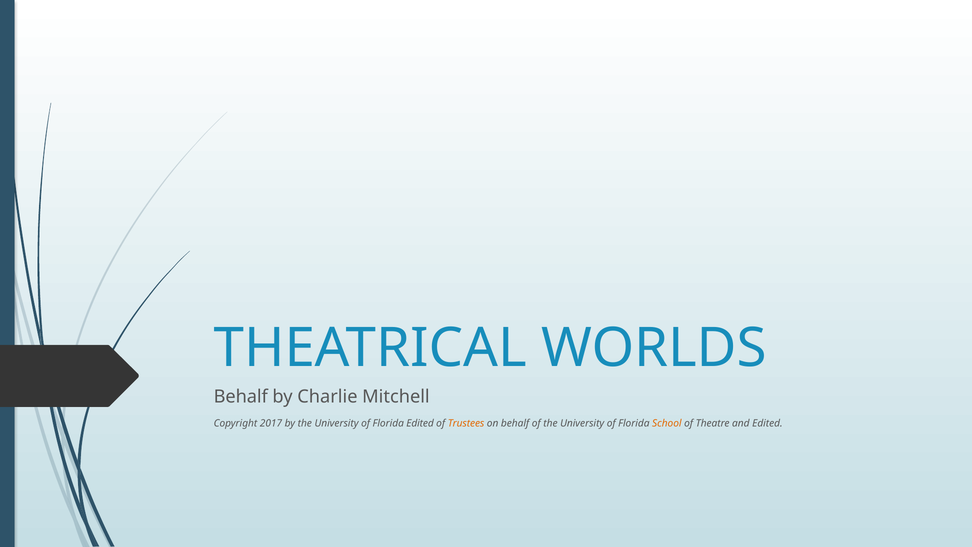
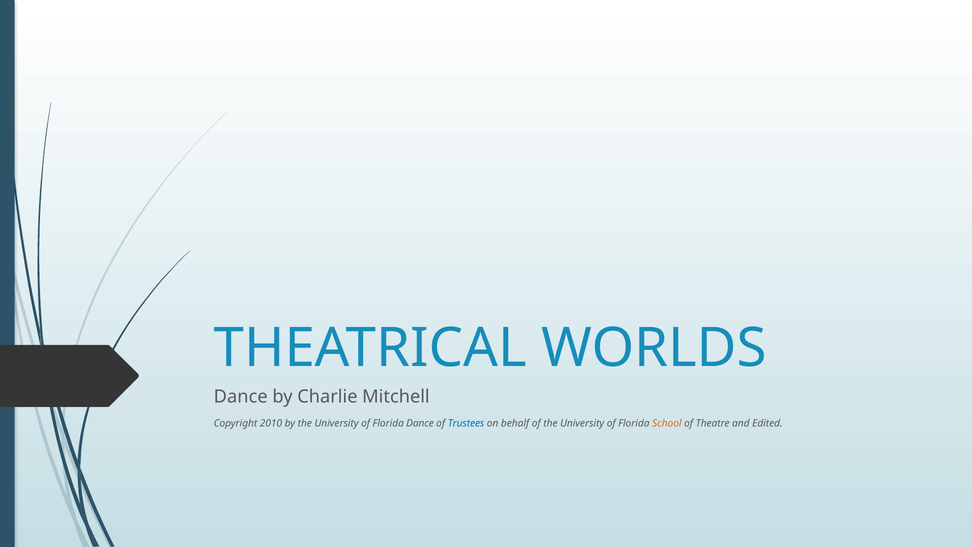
Behalf at (241, 397): Behalf -> Dance
2017: 2017 -> 2010
Florida Edited: Edited -> Dance
Trustees colour: orange -> blue
